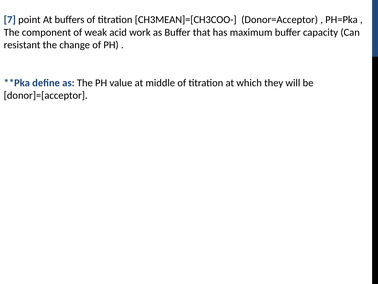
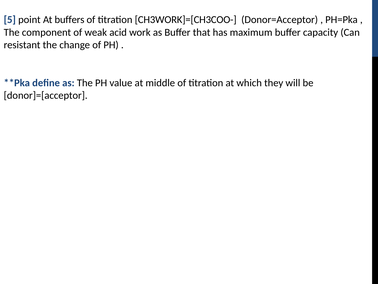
7: 7 -> 5
CH3MEAN]=[CH3COO-: CH3MEAN]=[CH3COO- -> CH3WORK]=[CH3COO-
